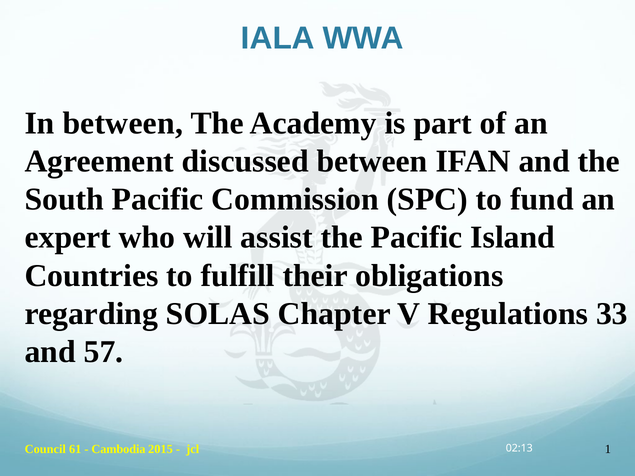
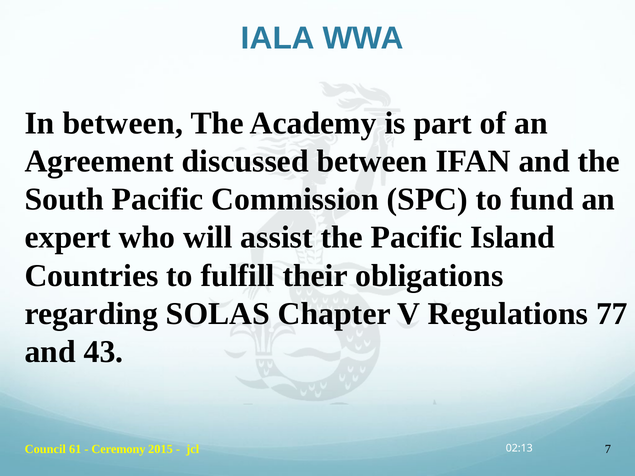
33: 33 -> 77
57: 57 -> 43
Cambodia: Cambodia -> Ceremony
1: 1 -> 7
